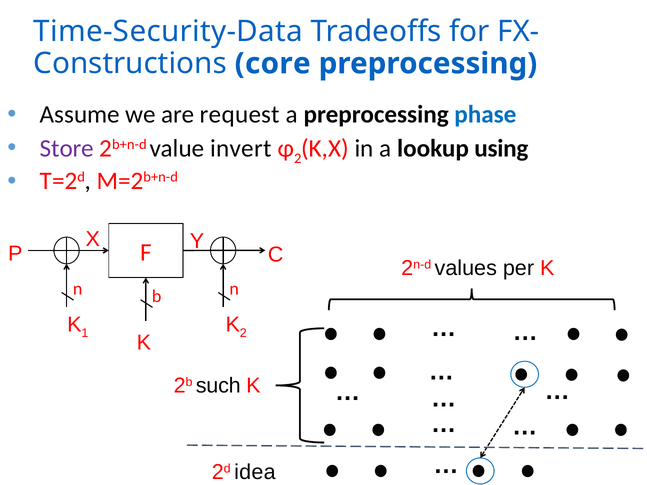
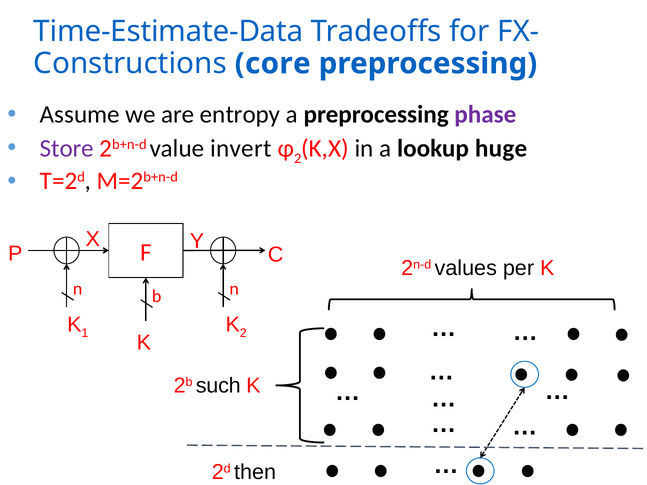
Time-Security-Data: Time-Security-Data -> Time-Estimate-Data
request: request -> entropy
phase colour: blue -> purple
using: using -> huge
idea: idea -> then
